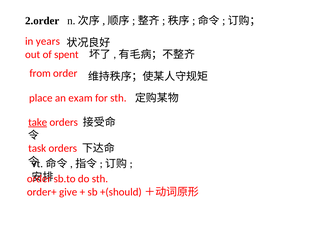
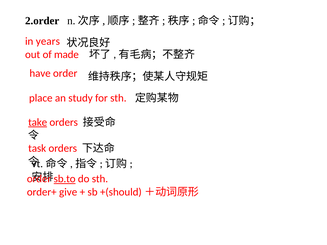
spent: spent -> made
from: from -> have
exam: exam -> study
sb.to underline: none -> present
